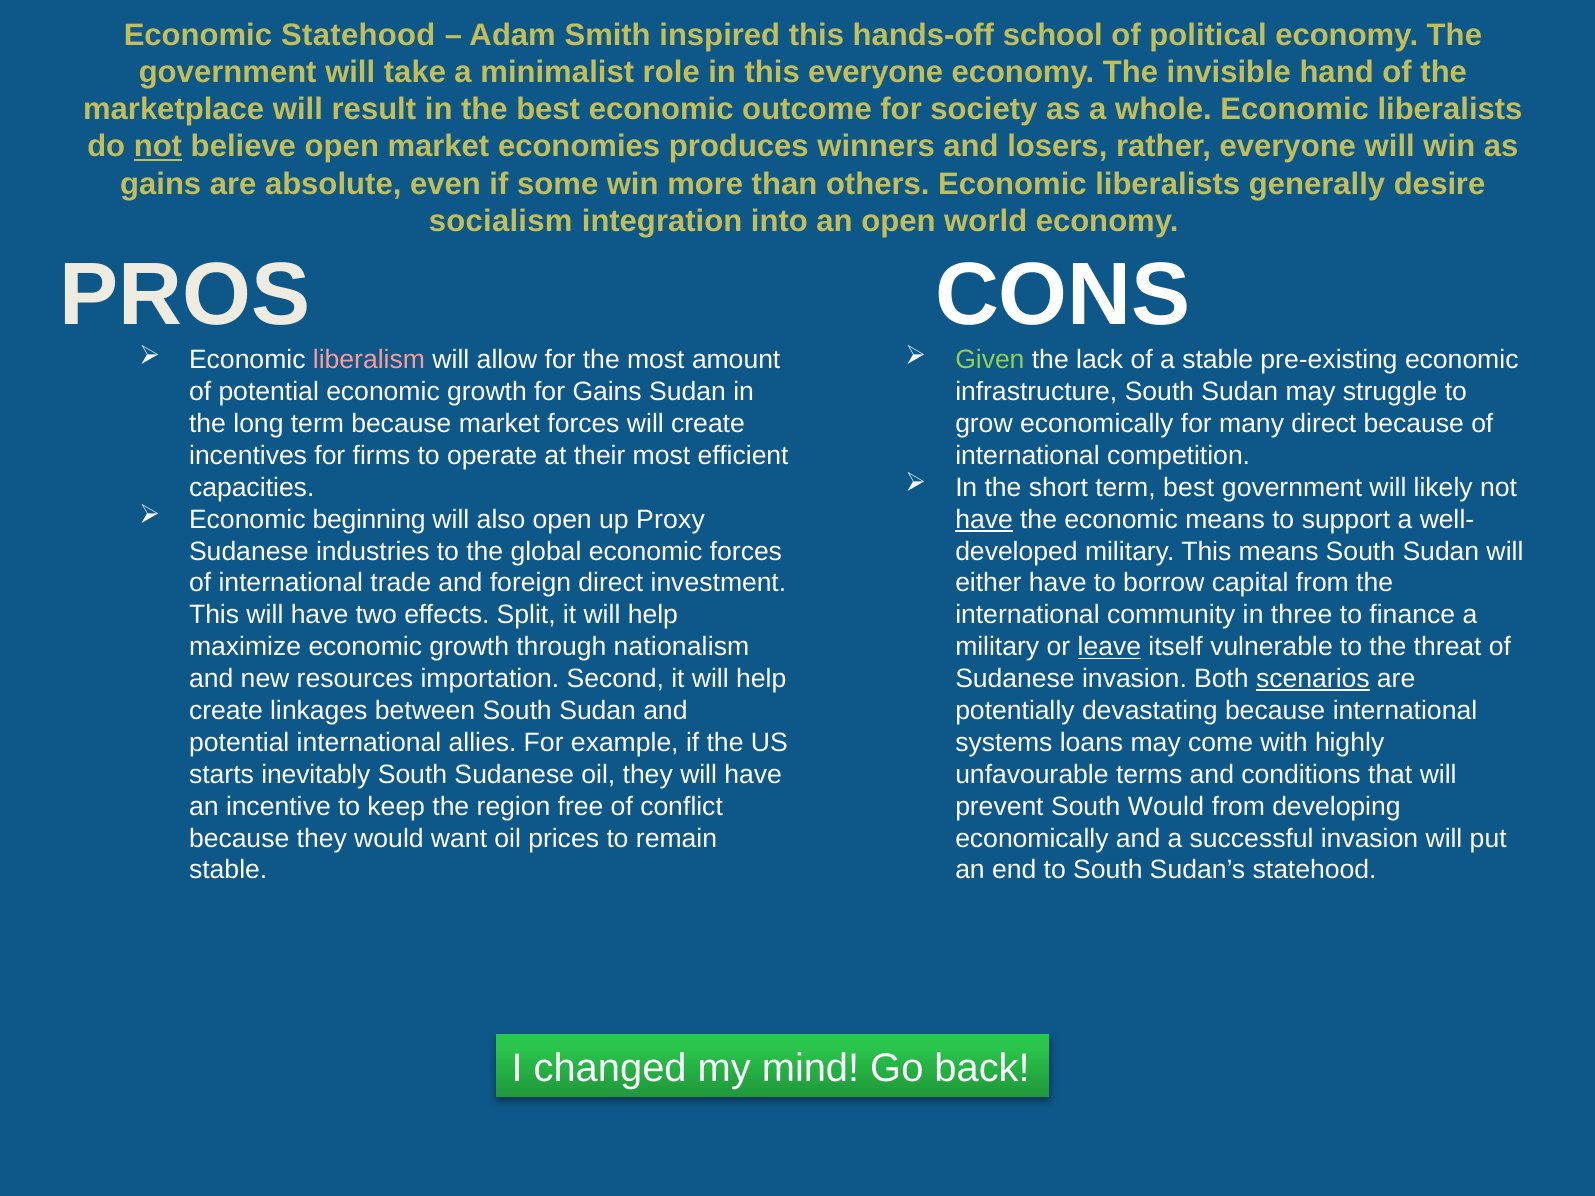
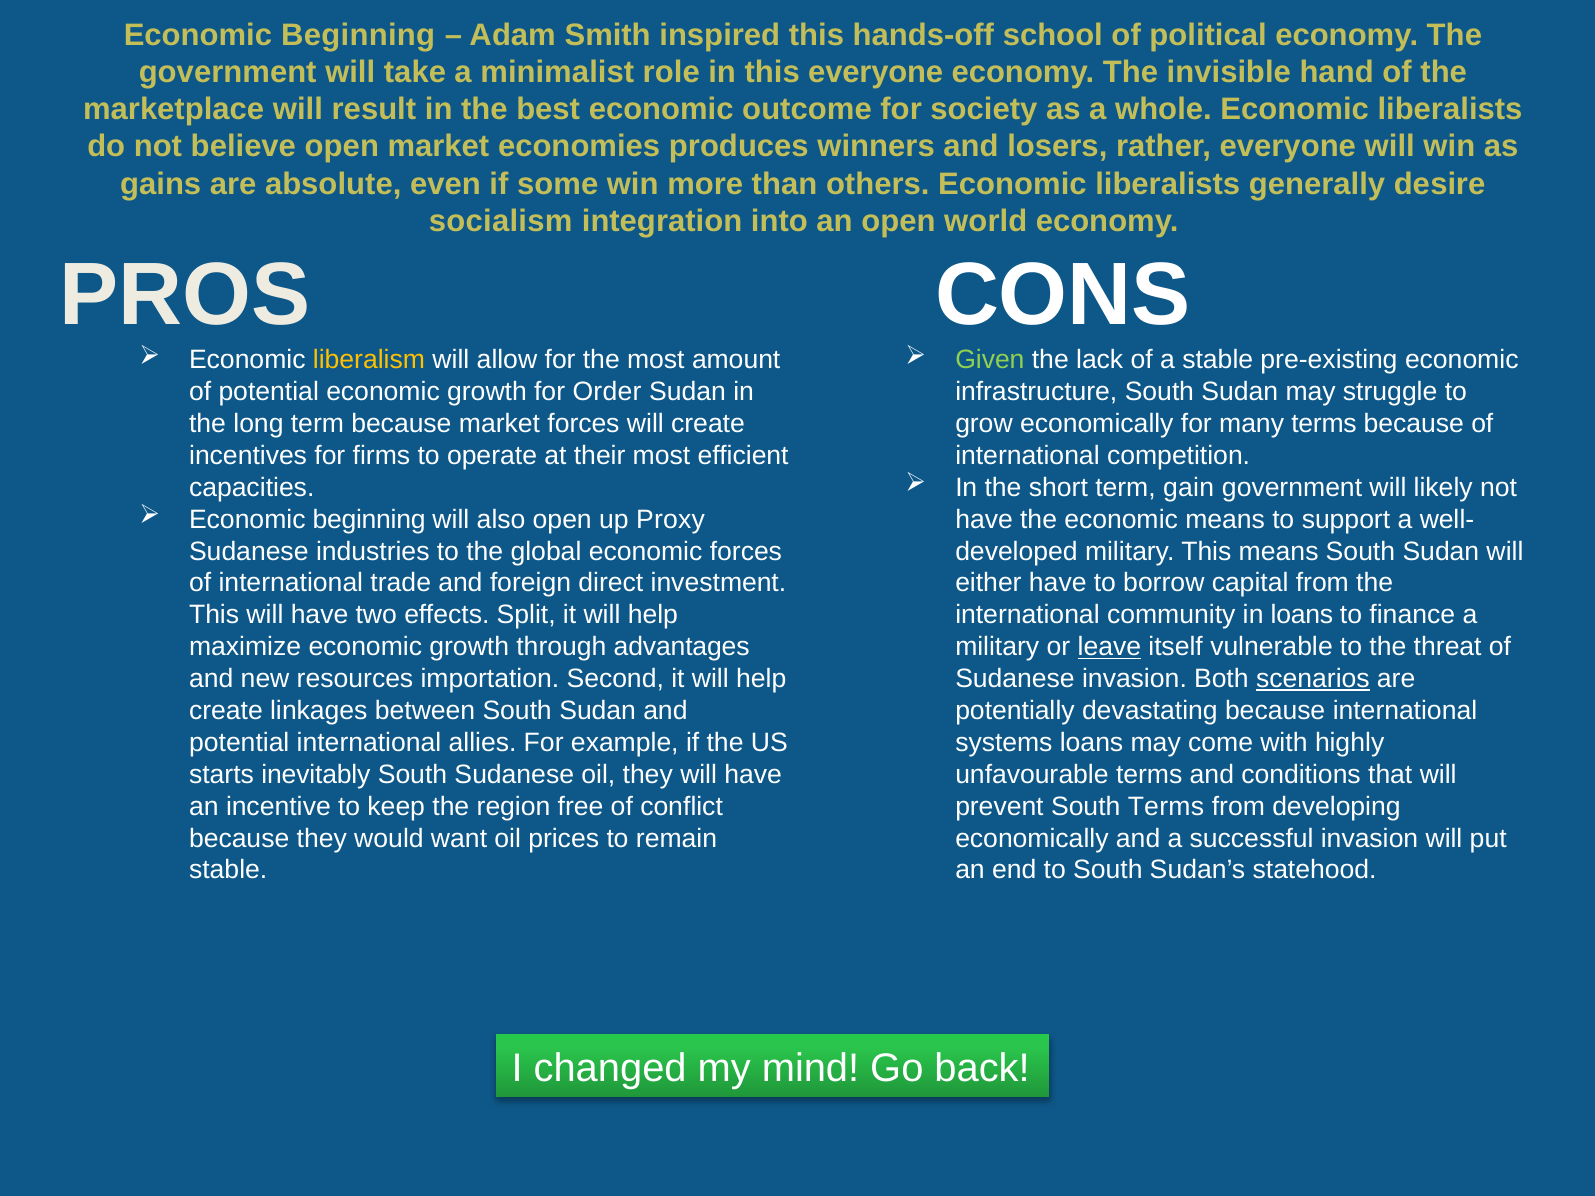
Statehood at (358, 35): Statehood -> Beginning
not at (158, 147) underline: present -> none
liberalism colour: pink -> yellow
for Gains: Gains -> Order
many direct: direct -> terms
term best: best -> gain
have at (984, 519) underline: present -> none
in three: three -> loans
nationalism: nationalism -> advantages
South Would: Would -> Terms
